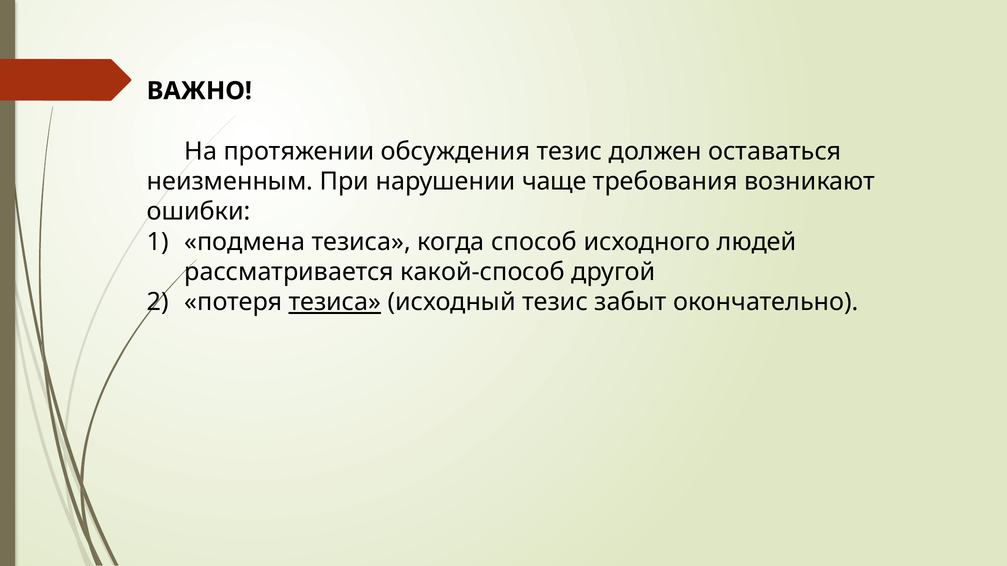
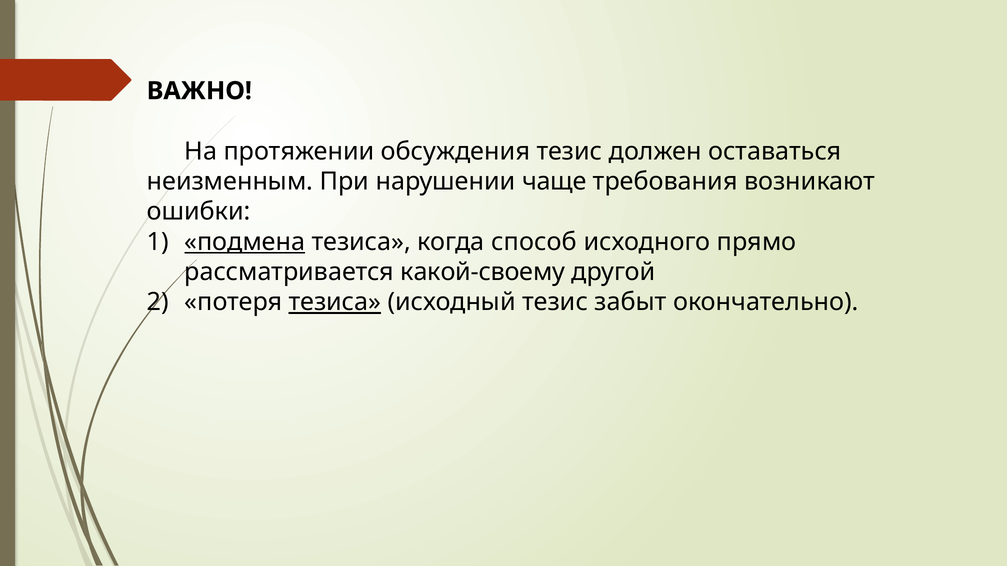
подмена underline: none -> present
людей: людей -> прямо
какой-способ: какой-способ -> какой-своему
